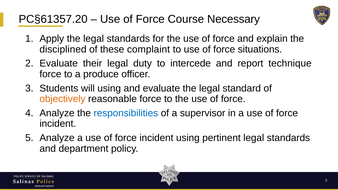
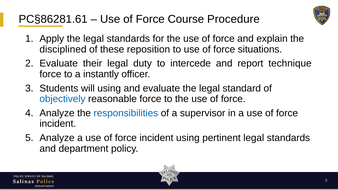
PC§61357.20: PC§61357.20 -> PC§86281.61
Necessary: Necessary -> Procedure
complaint: complaint -> reposition
produce: produce -> instantly
objectively colour: orange -> blue
